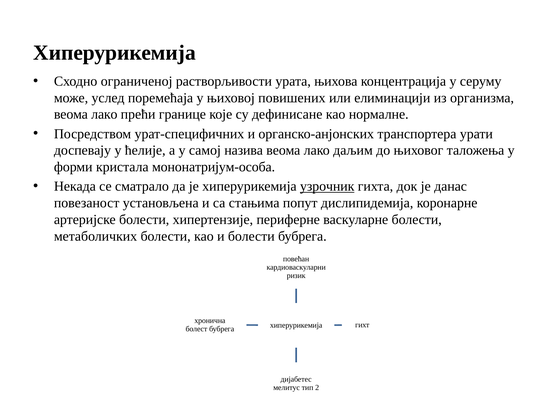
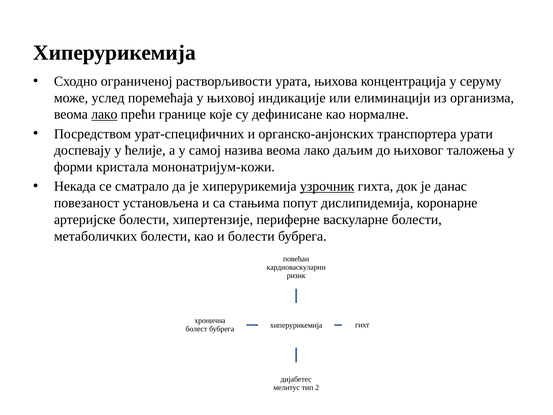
повишених: повишених -> индикације
лако at (104, 114) underline: none -> present
мононатријум-особа: мононатријум-особа -> мононатријум-кожи
